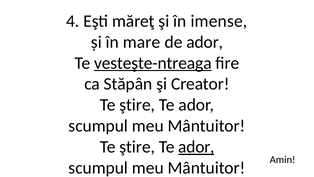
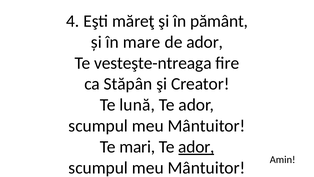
imense: imense -> pământ
vesteşte-ntreaga underline: present -> none
ştire at (137, 105): ştire -> lună
ştire at (137, 147): ştire -> mari
